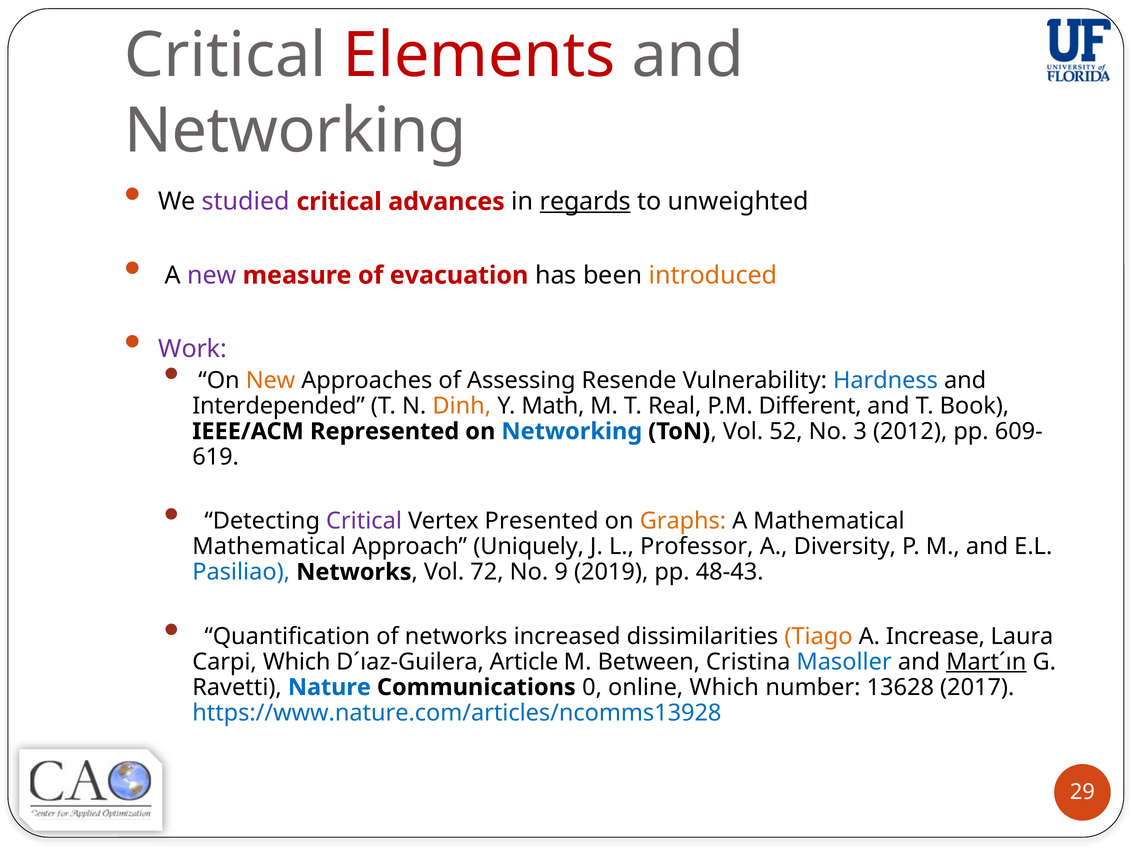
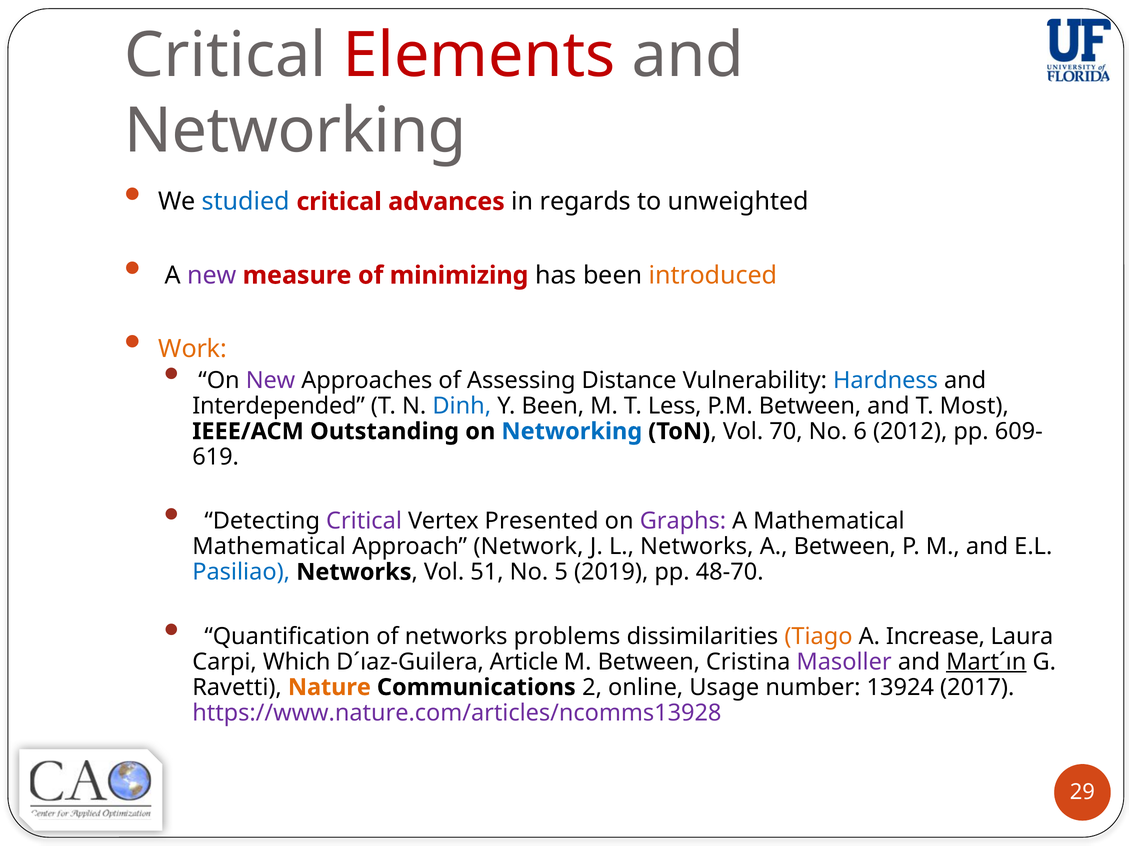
studied colour: purple -> blue
regards underline: present -> none
evacuation: evacuation -> minimizing
Work colour: purple -> orange
New at (271, 380) colour: orange -> purple
Resende: Resende -> Distance
Dinh colour: orange -> blue
Y Math: Math -> Been
Real: Real -> Less
P.M Different: Different -> Between
Book: Book -> Most
Represented: Represented -> Outstanding
52: 52 -> 70
3: 3 -> 6
Graphs colour: orange -> purple
Uniquely: Uniquely -> Network
L Professor: Professor -> Networks
A Diversity: Diversity -> Between
72: 72 -> 51
9: 9 -> 5
48-43: 48-43 -> 48-70
increased: increased -> problems
Masoller colour: blue -> purple
Nature colour: blue -> orange
0: 0 -> 2
online Which: Which -> Usage
13628: 13628 -> 13924
https://www.nature.com/articles/ncomms13928 colour: blue -> purple
